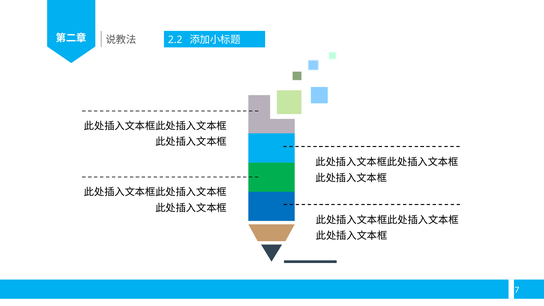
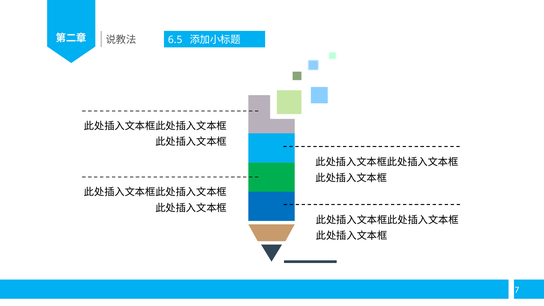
2.2: 2.2 -> 6.5
